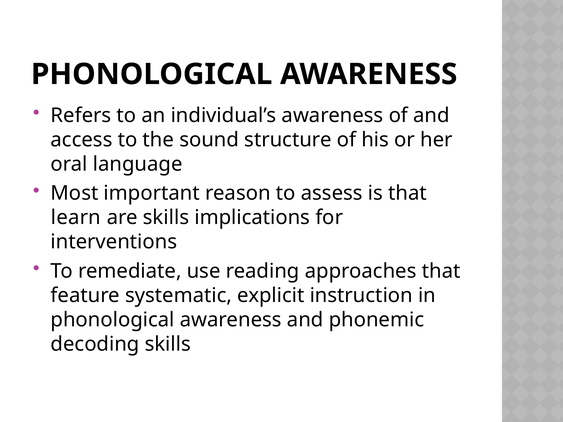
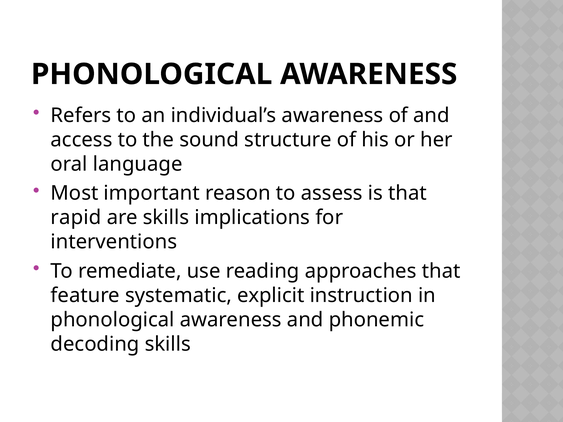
learn: learn -> rapid
